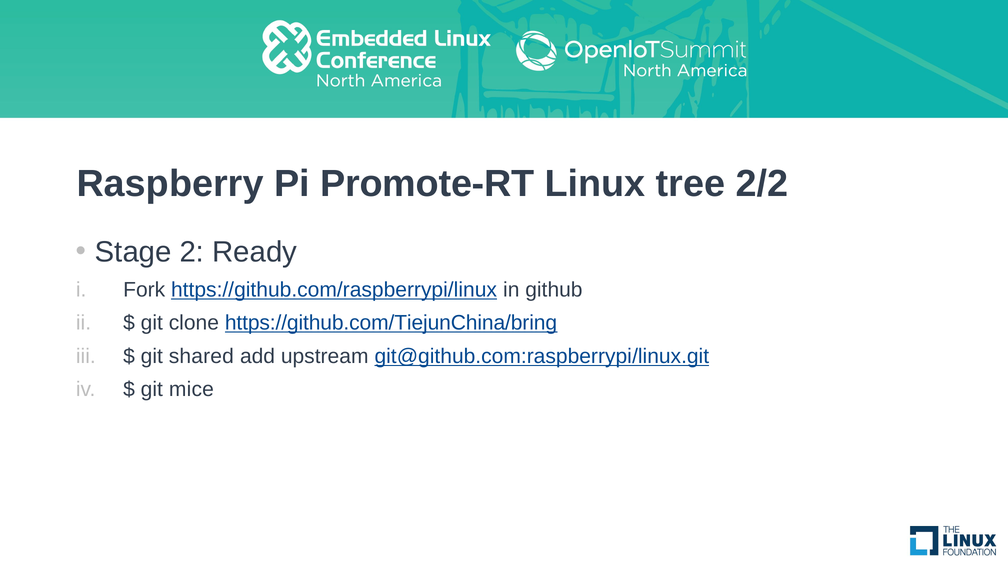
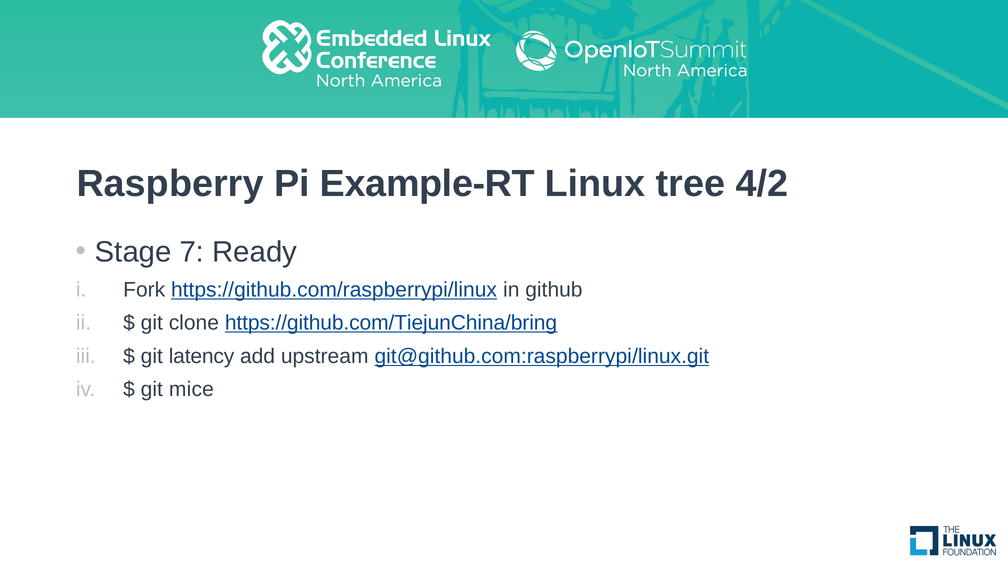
Promote-RT: Promote-RT -> Example-RT
2/2: 2/2 -> 4/2
2: 2 -> 7
shared: shared -> latency
